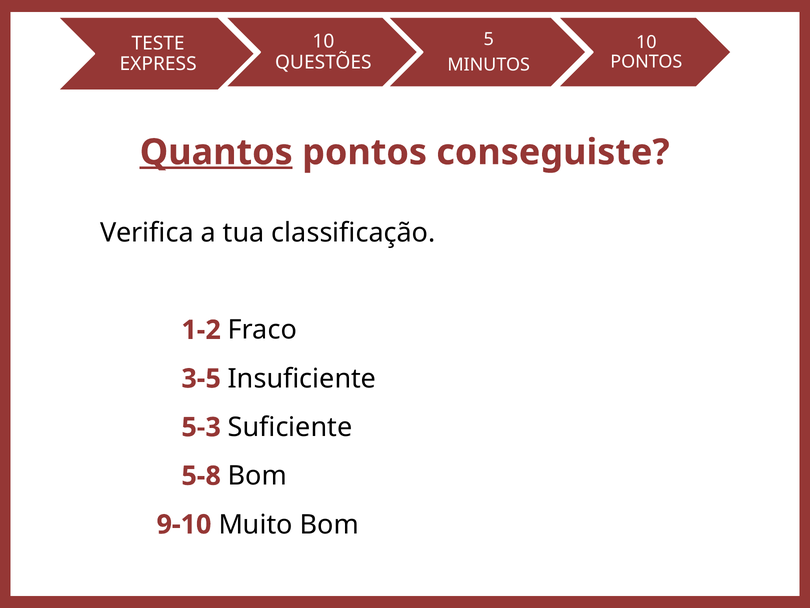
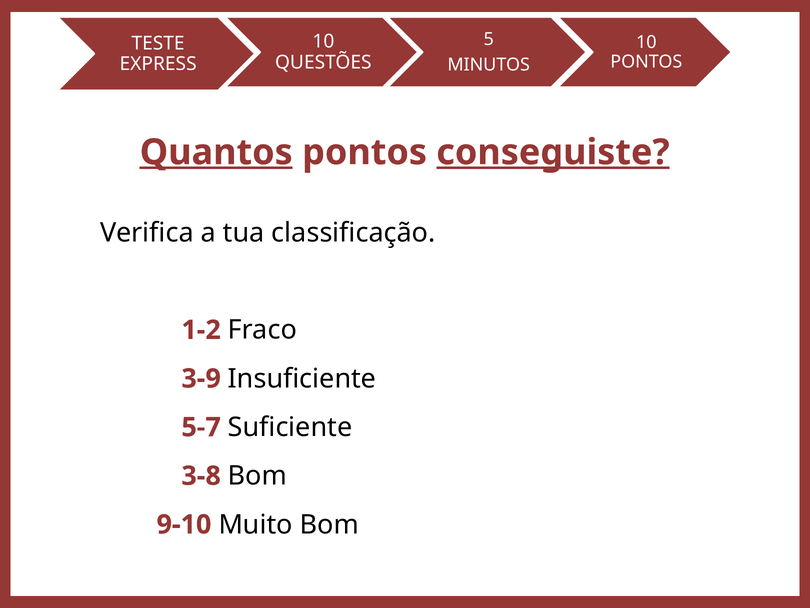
conseguiste underline: none -> present
3-5: 3-5 -> 3-9
5-3: 5-3 -> 5-7
5-8: 5-8 -> 3-8
